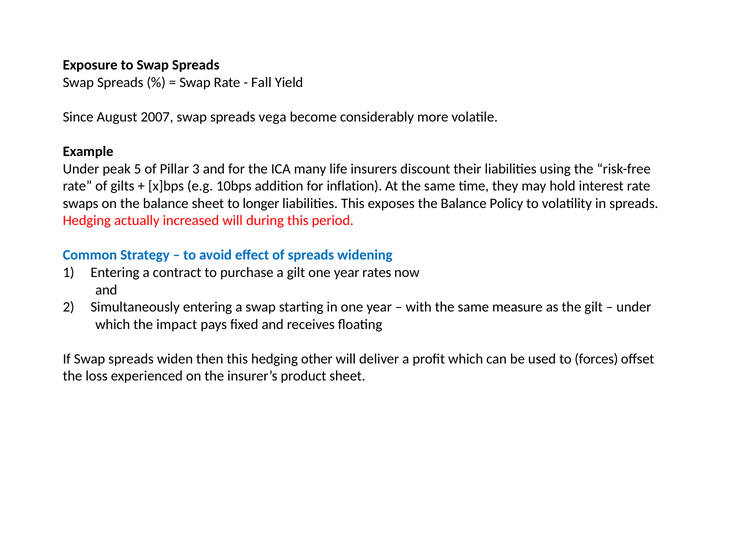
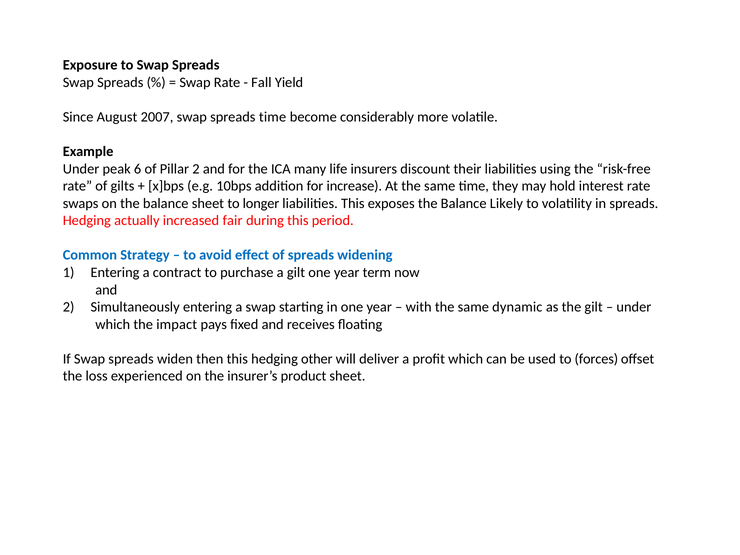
spreads vega: vega -> time
5: 5 -> 6
Pillar 3: 3 -> 2
inflation: inflation -> increase
Policy: Policy -> Likely
increased will: will -> fair
rates: rates -> term
measure: measure -> dynamic
